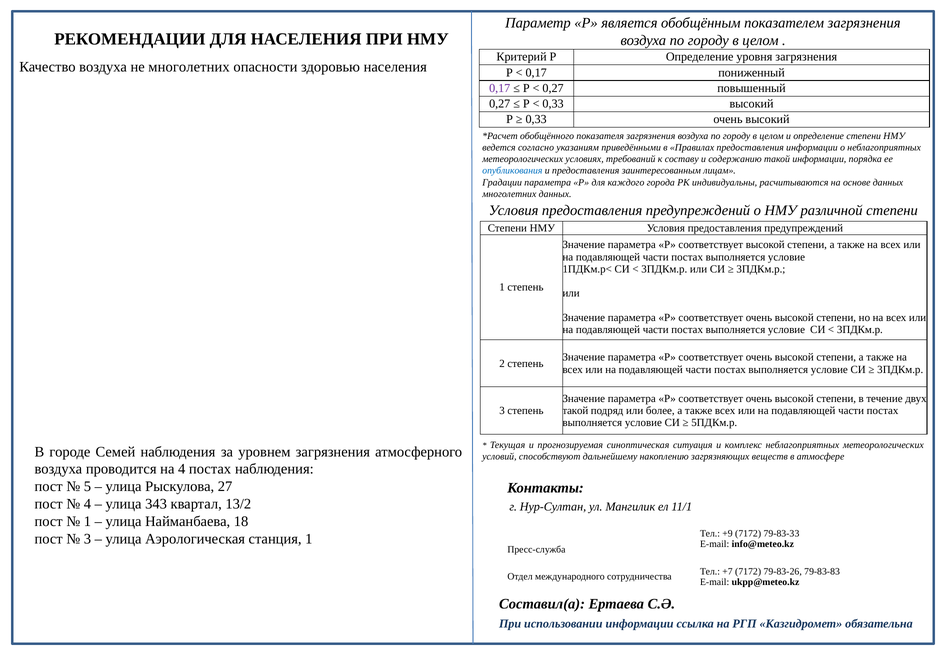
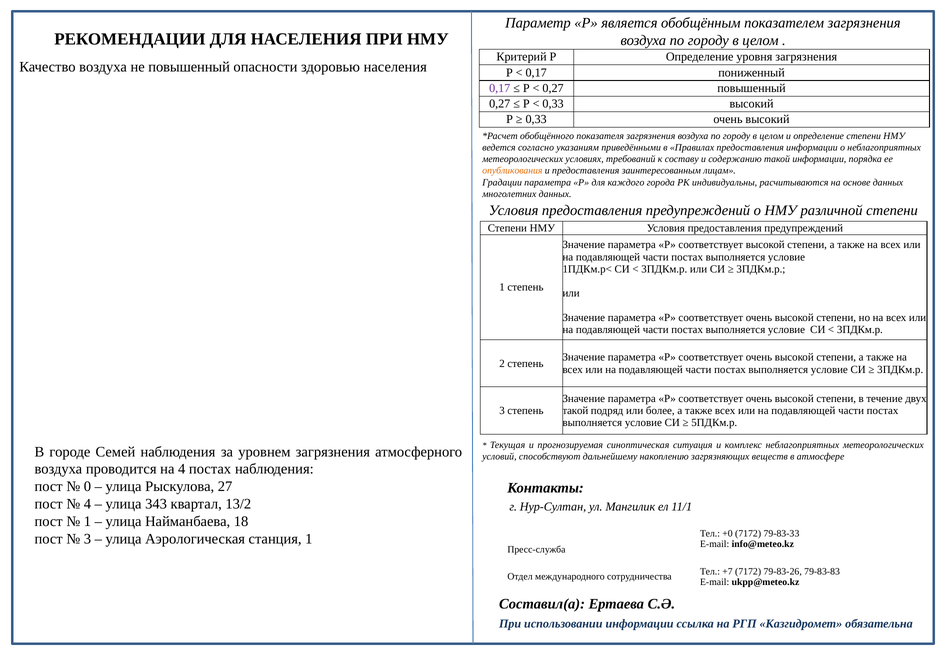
не многолетних: многолетних -> повышенный
опубликования colour: blue -> orange
5: 5 -> 0
+9: +9 -> +0
